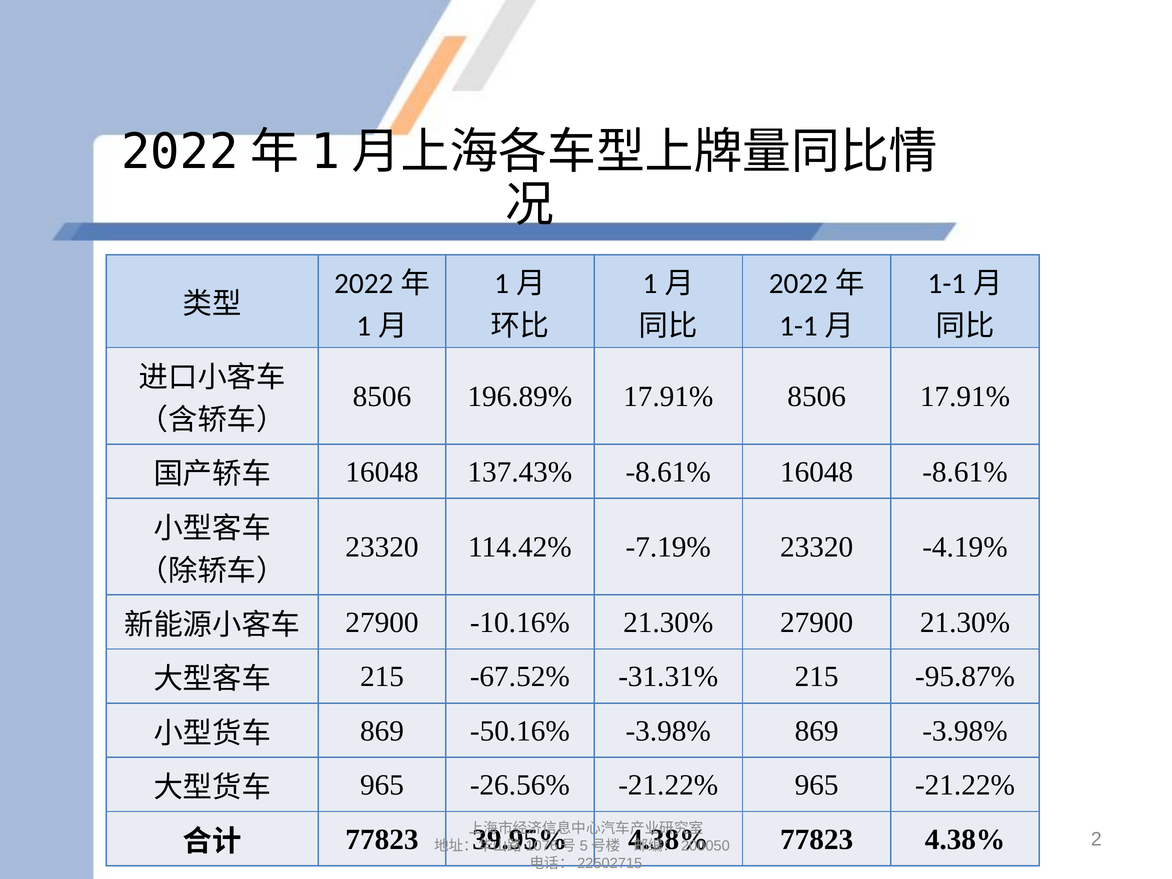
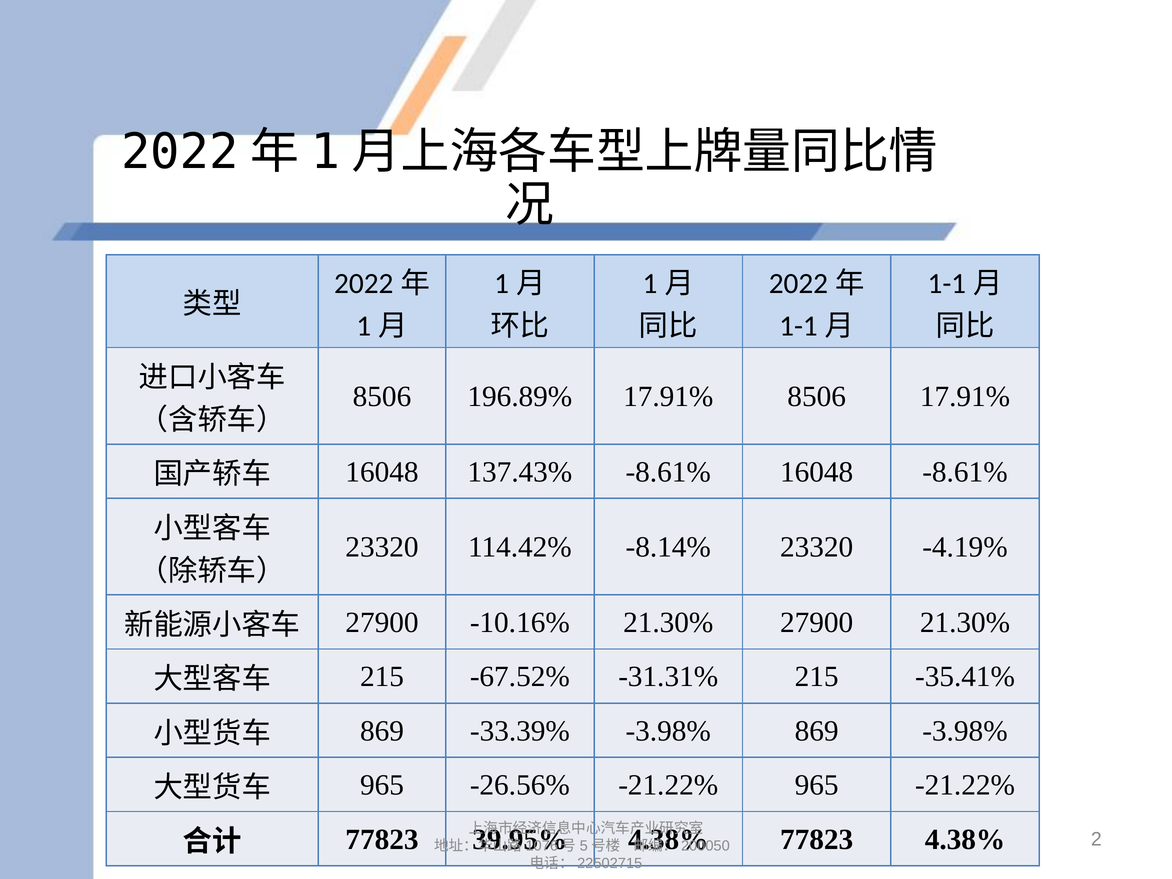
-7.19%: -7.19% -> -8.14%
-95.87%: -95.87% -> -35.41%
-50.16%: -50.16% -> -33.39%
